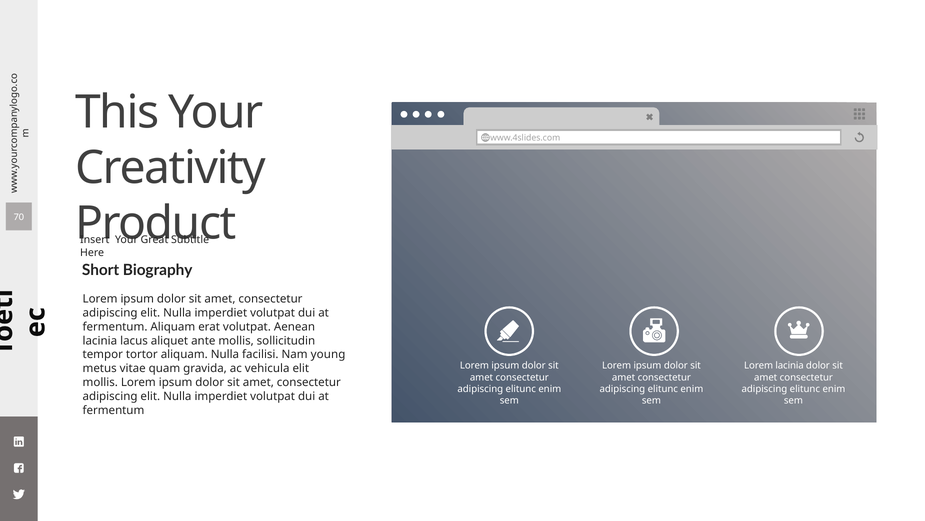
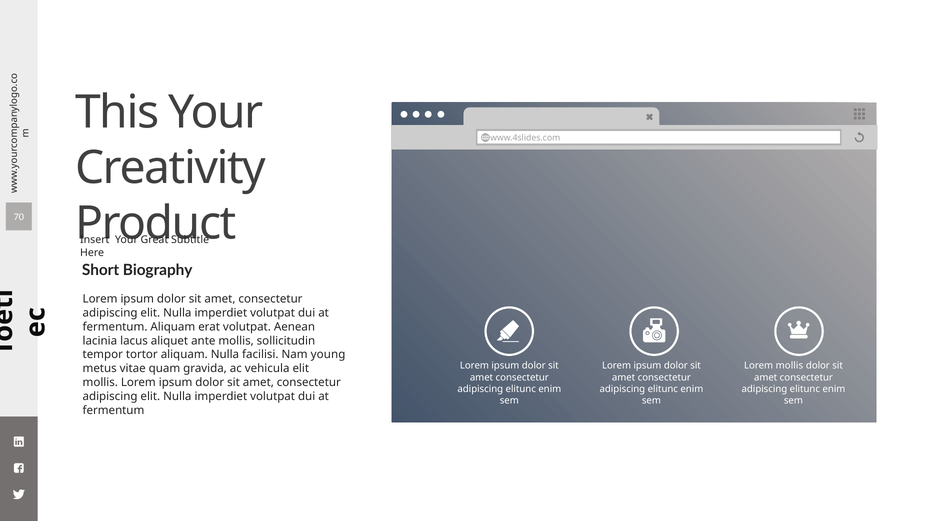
Lorem lacinia: lacinia -> mollis
